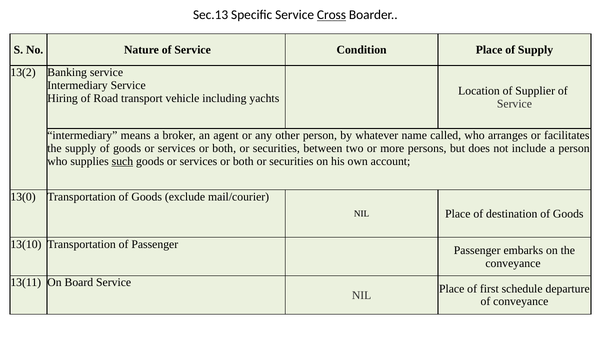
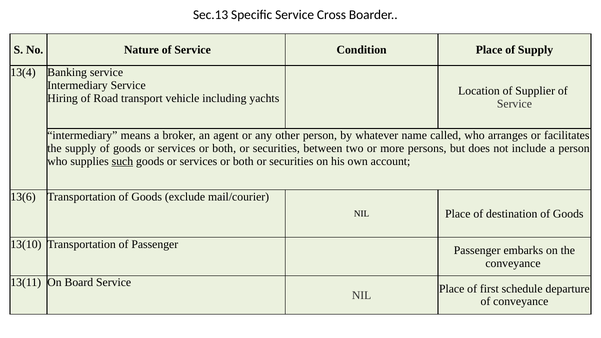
Cross underline: present -> none
13(2: 13(2 -> 13(4
13(0: 13(0 -> 13(6
